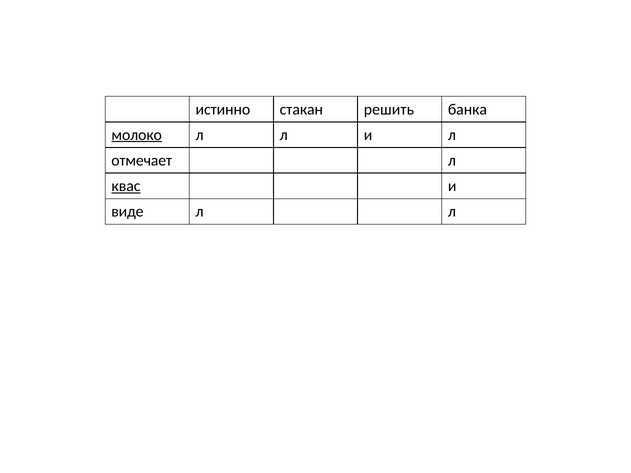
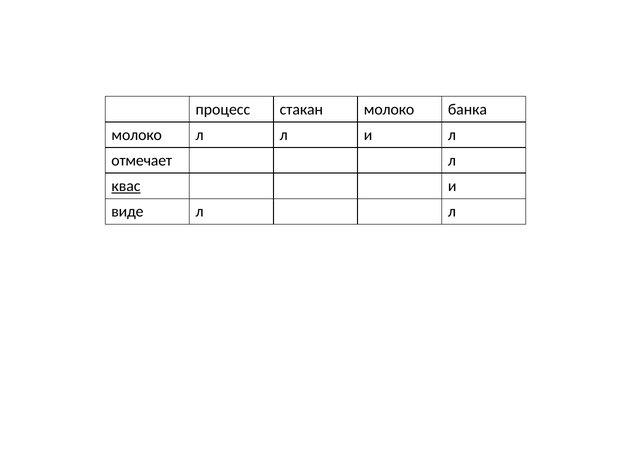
истинно: истинно -> процесс
стакан решить: решить -> молоко
молоко at (137, 135) underline: present -> none
